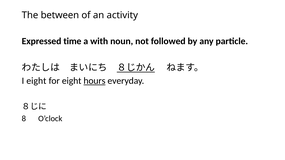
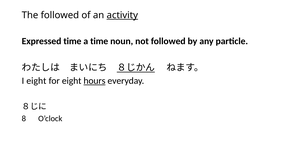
The between: between -> followed
activity underline: none -> present
a with: with -> time
